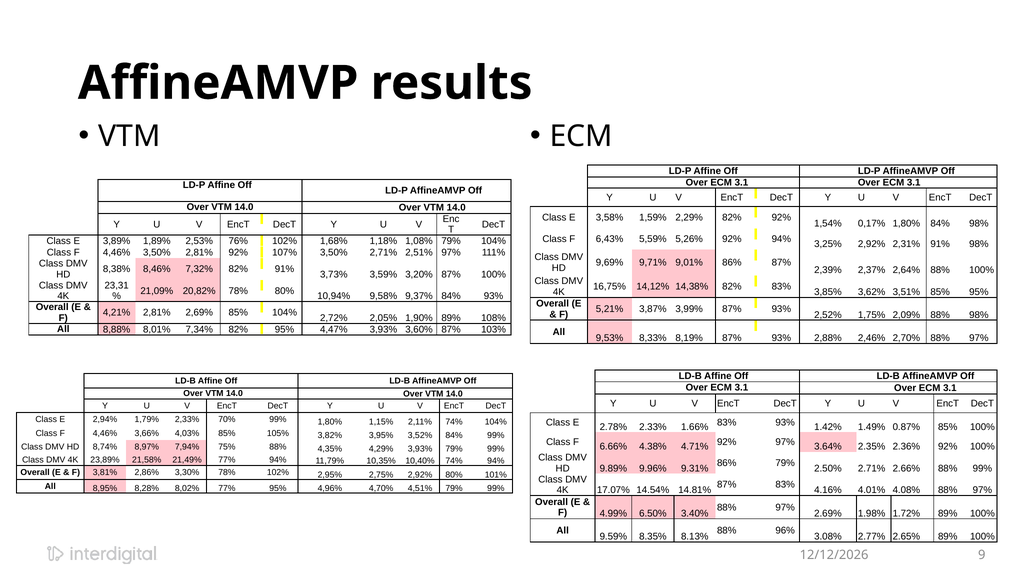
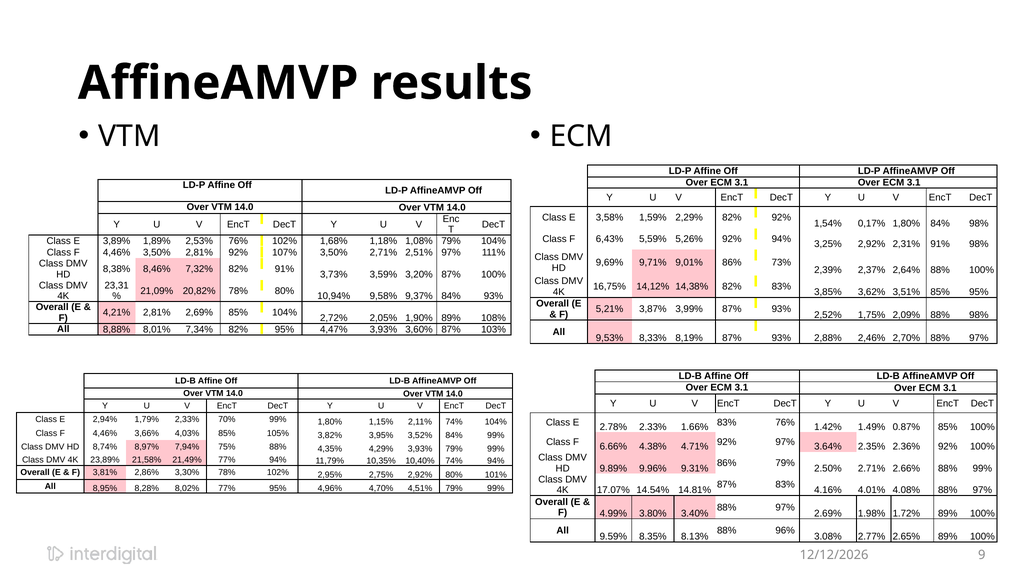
86% 87%: 87% -> 73%
83% 93%: 93% -> 76%
6.50%: 6.50% -> 3.80%
